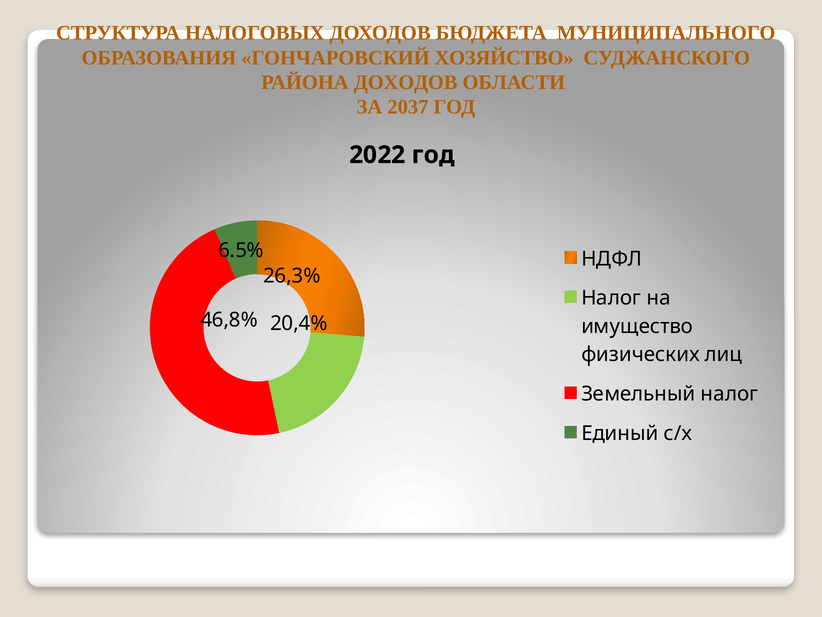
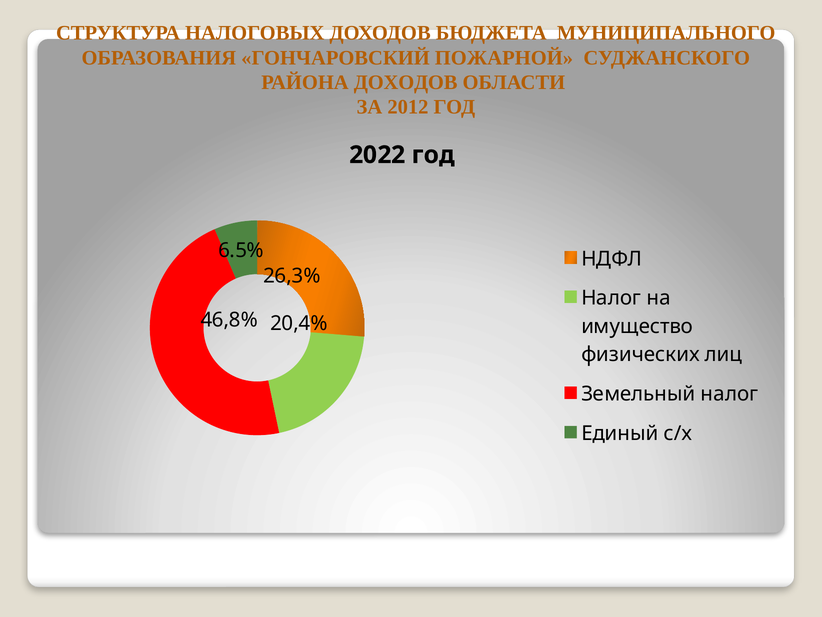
ХОЗЯЙСТВО: ХОЗЯЙСТВО -> ПОЖАРНОЙ
2037: 2037 -> 2012
